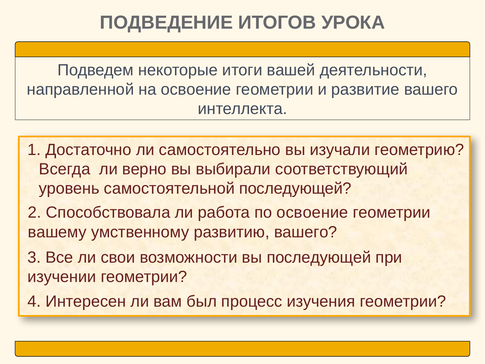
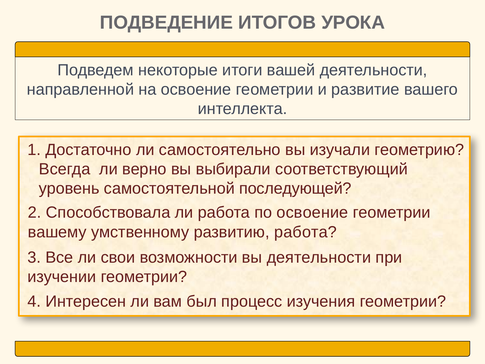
развитию вашего: вашего -> работа
вы последующей: последующей -> деятельности
